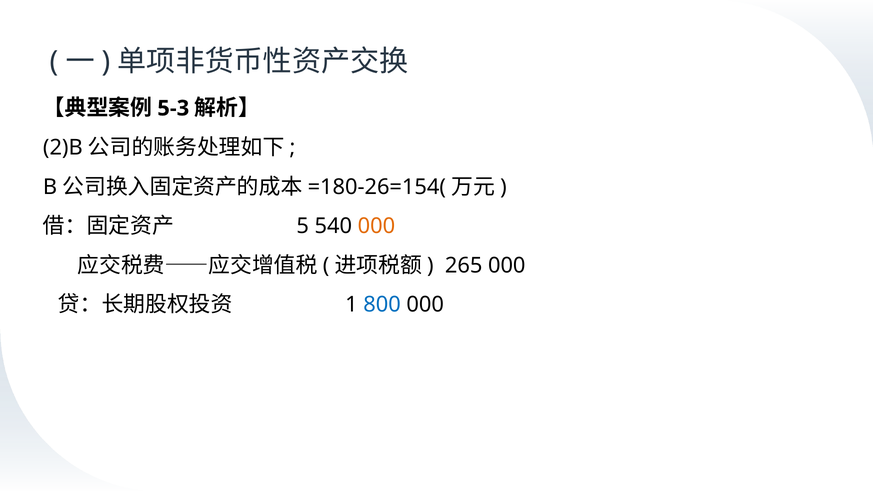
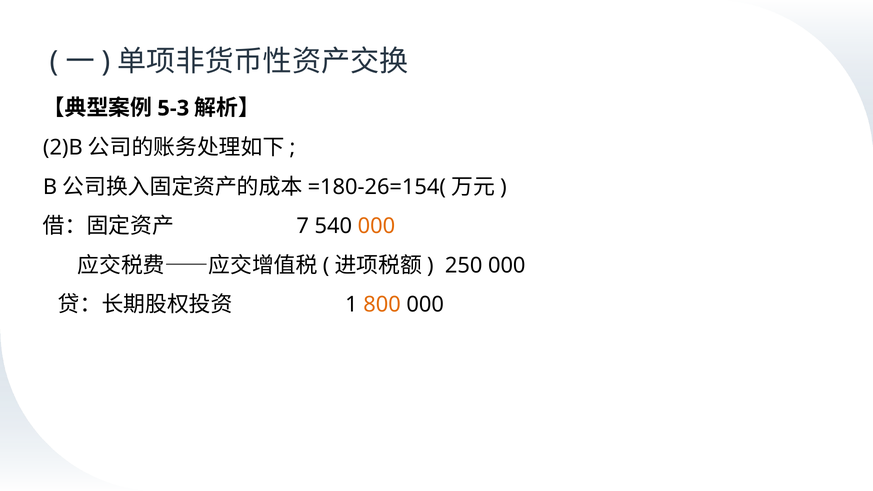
5: 5 -> 7
265: 265 -> 250
800 colour: blue -> orange
